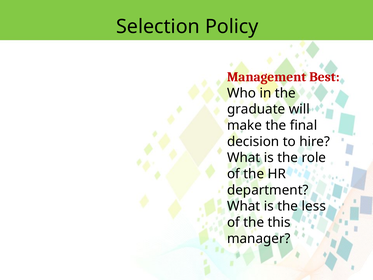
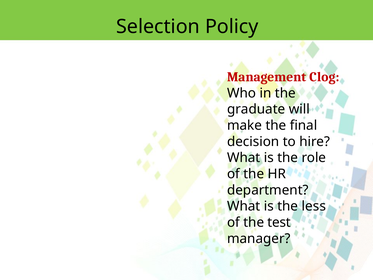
Best: Best -> Clog
this: this -> test
